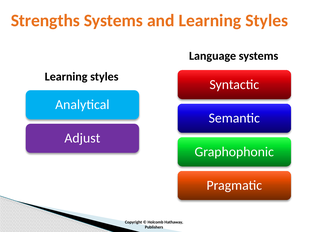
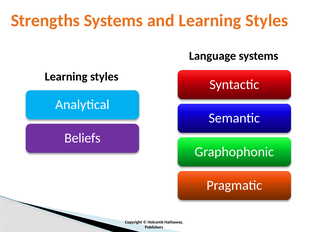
Adjust: Adjust -> Beliefs
